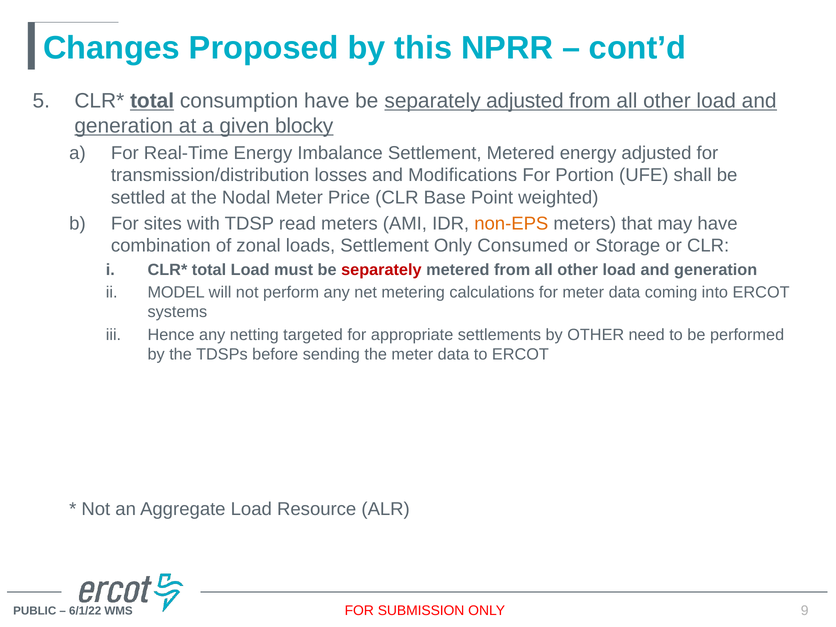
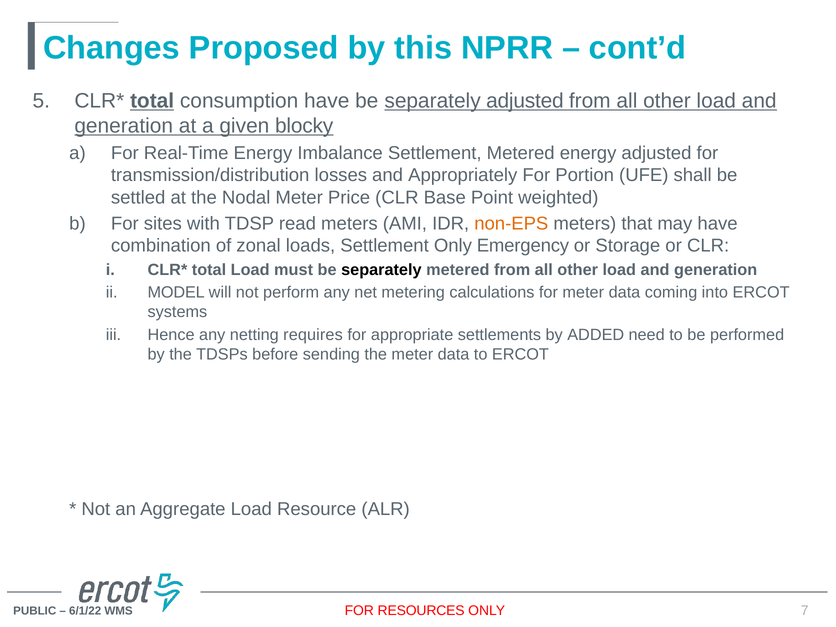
Modifications: Modifications -> Appropriately
Consumed: Consumed -> Emergency
separately at (381, 270) colour: red -> black
targeted: targeted -> requires
by OTHER: OTHER -> ADDED
SUBMISSION: SUBMISSION -> RESOURCES
9: 9 -> 7
